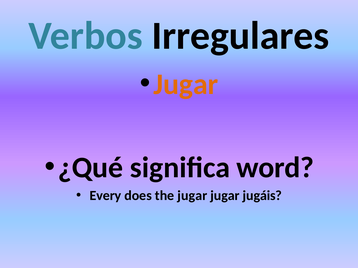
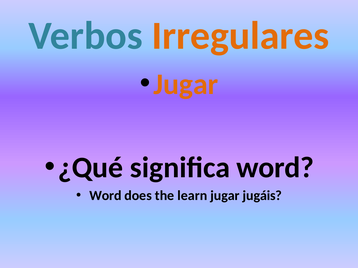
Irregulares colour: black -> orange
Every at (105, 196): Every -> Word
the jugar: jugar -> learn
